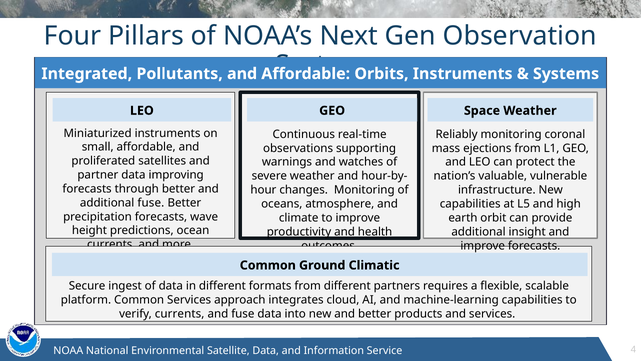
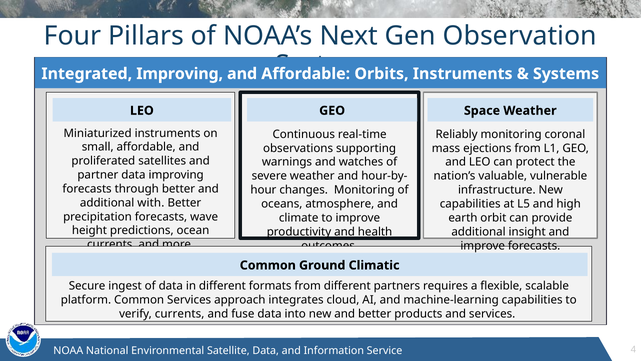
Integrated Pollutants: Pollutants -> Improving
additional fuse: fuse -> with
